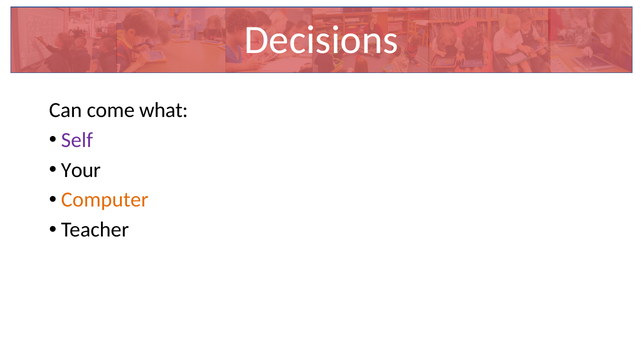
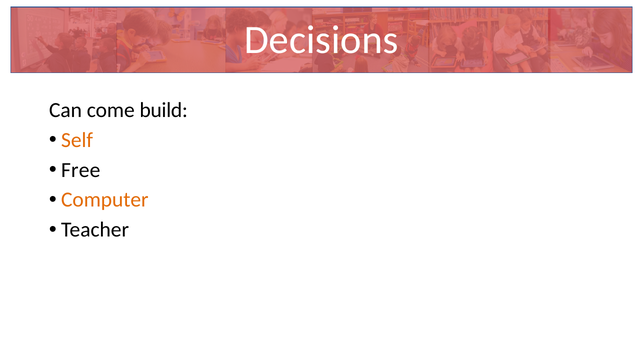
what: what -> build
Self colour: purple -> orange
Your: Your -> Free
